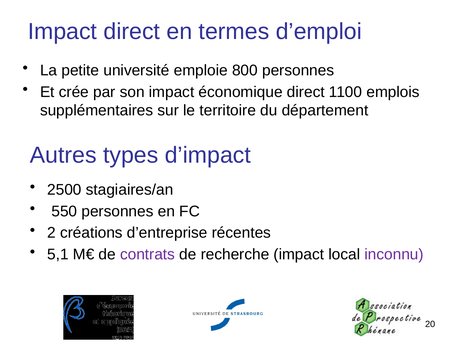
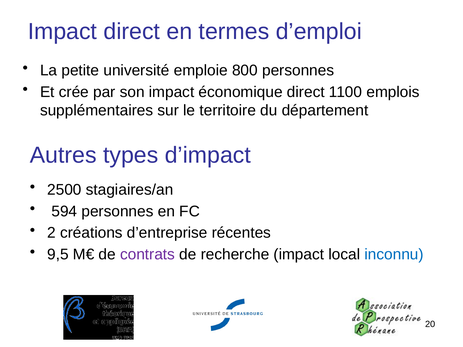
550: 550 -> 594
5,1: 5,1 -> 9,5
inconnu colour: purple -> blue
